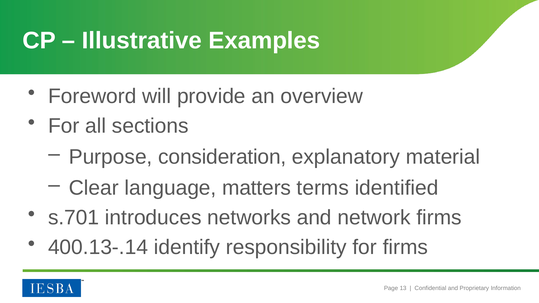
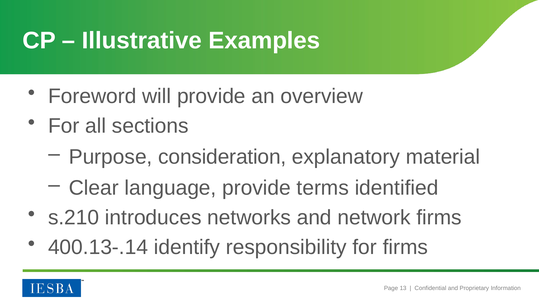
language matters: matters -> provide
s.701: s.701 -> s.210
